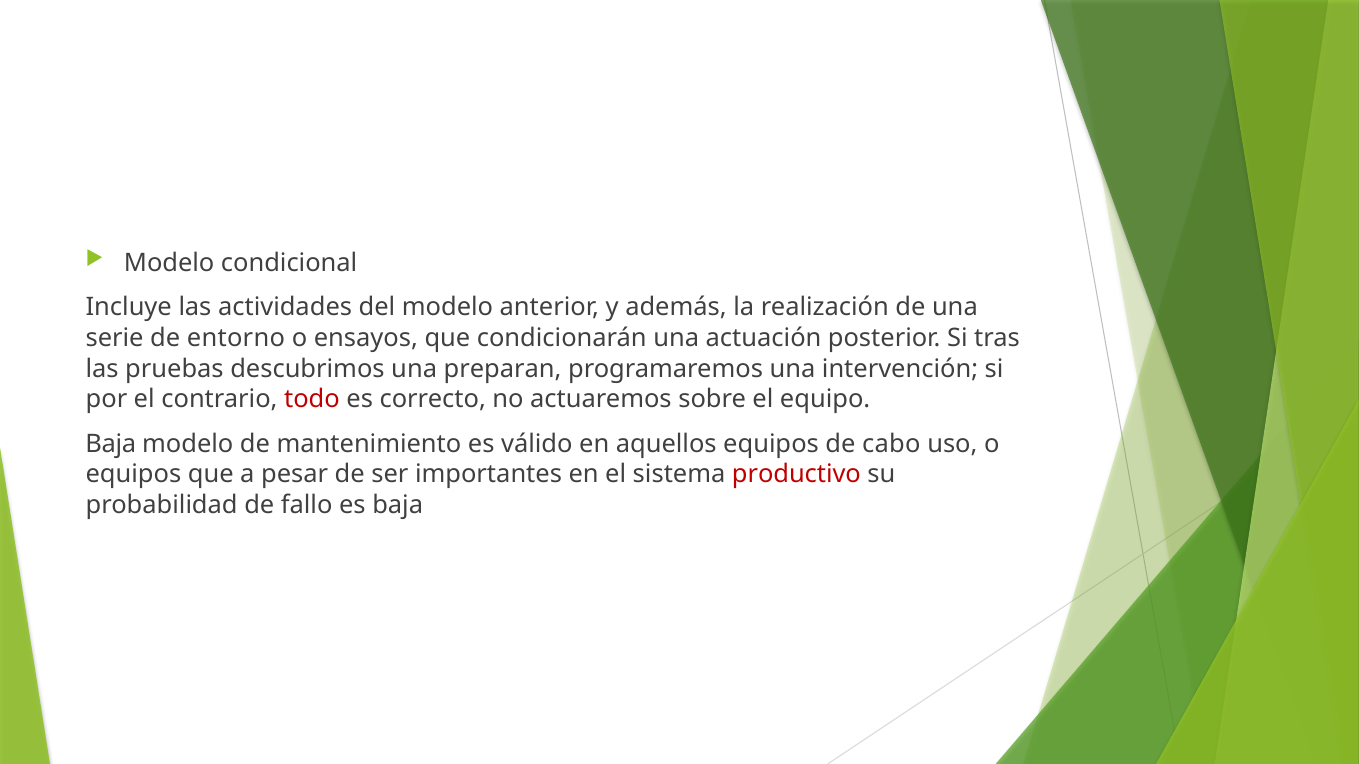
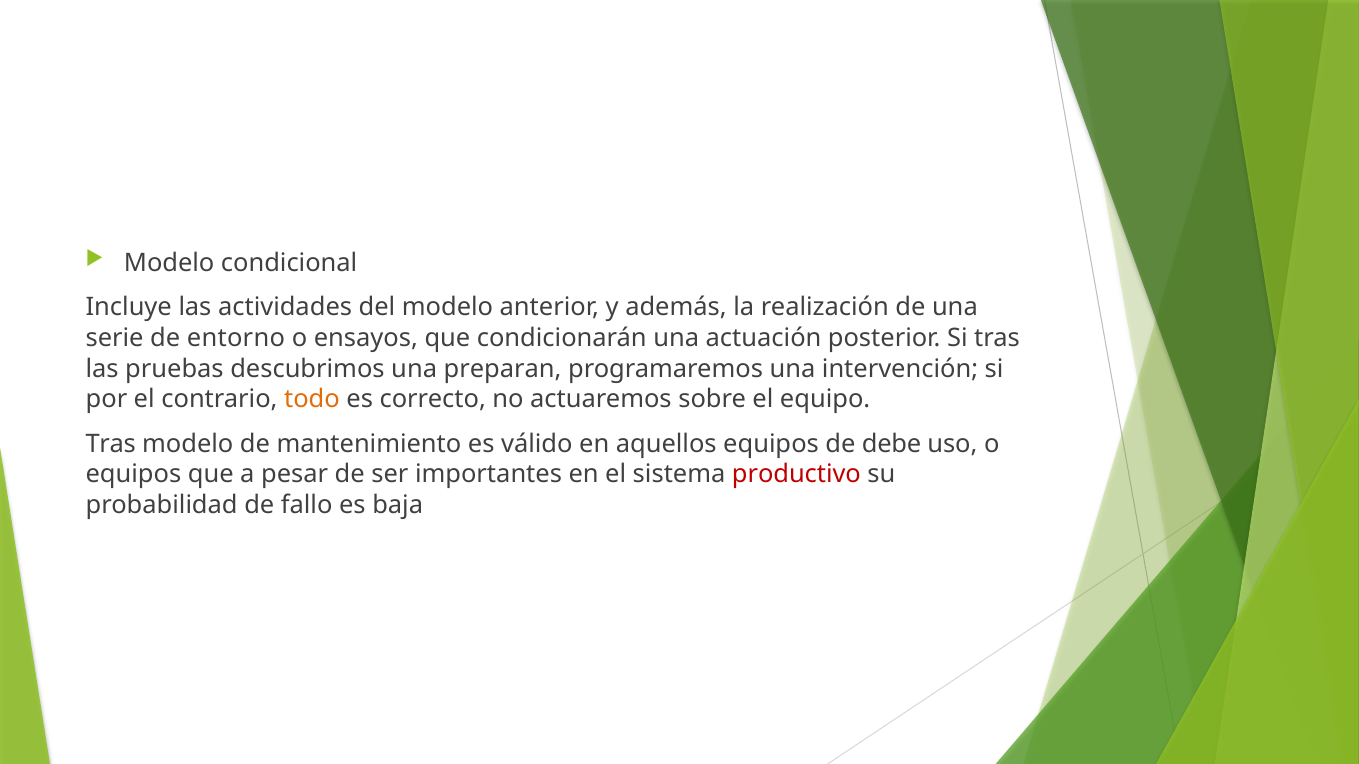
todo colour: red -> orange
Baja at (111, 444): Baja -> Tras
cabo: cabo -> debe
